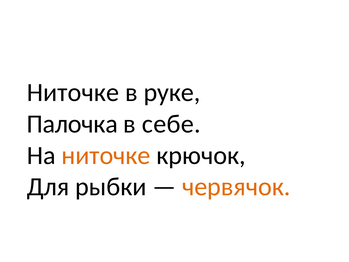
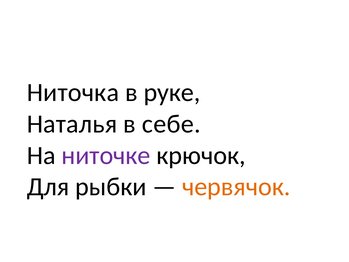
Ниточке at (73, 92): Ниточке -> Ниточка
Палочка: Палочка -> Наталья
ниточке at (106, 155) colour: orange -> purple
